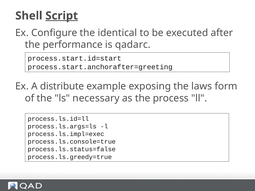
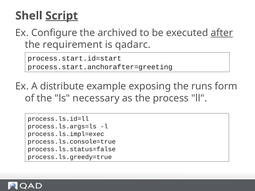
identical: identical -> archived
after underline: none -> present
performance: performance -> requirement
laws: laws -> runs
